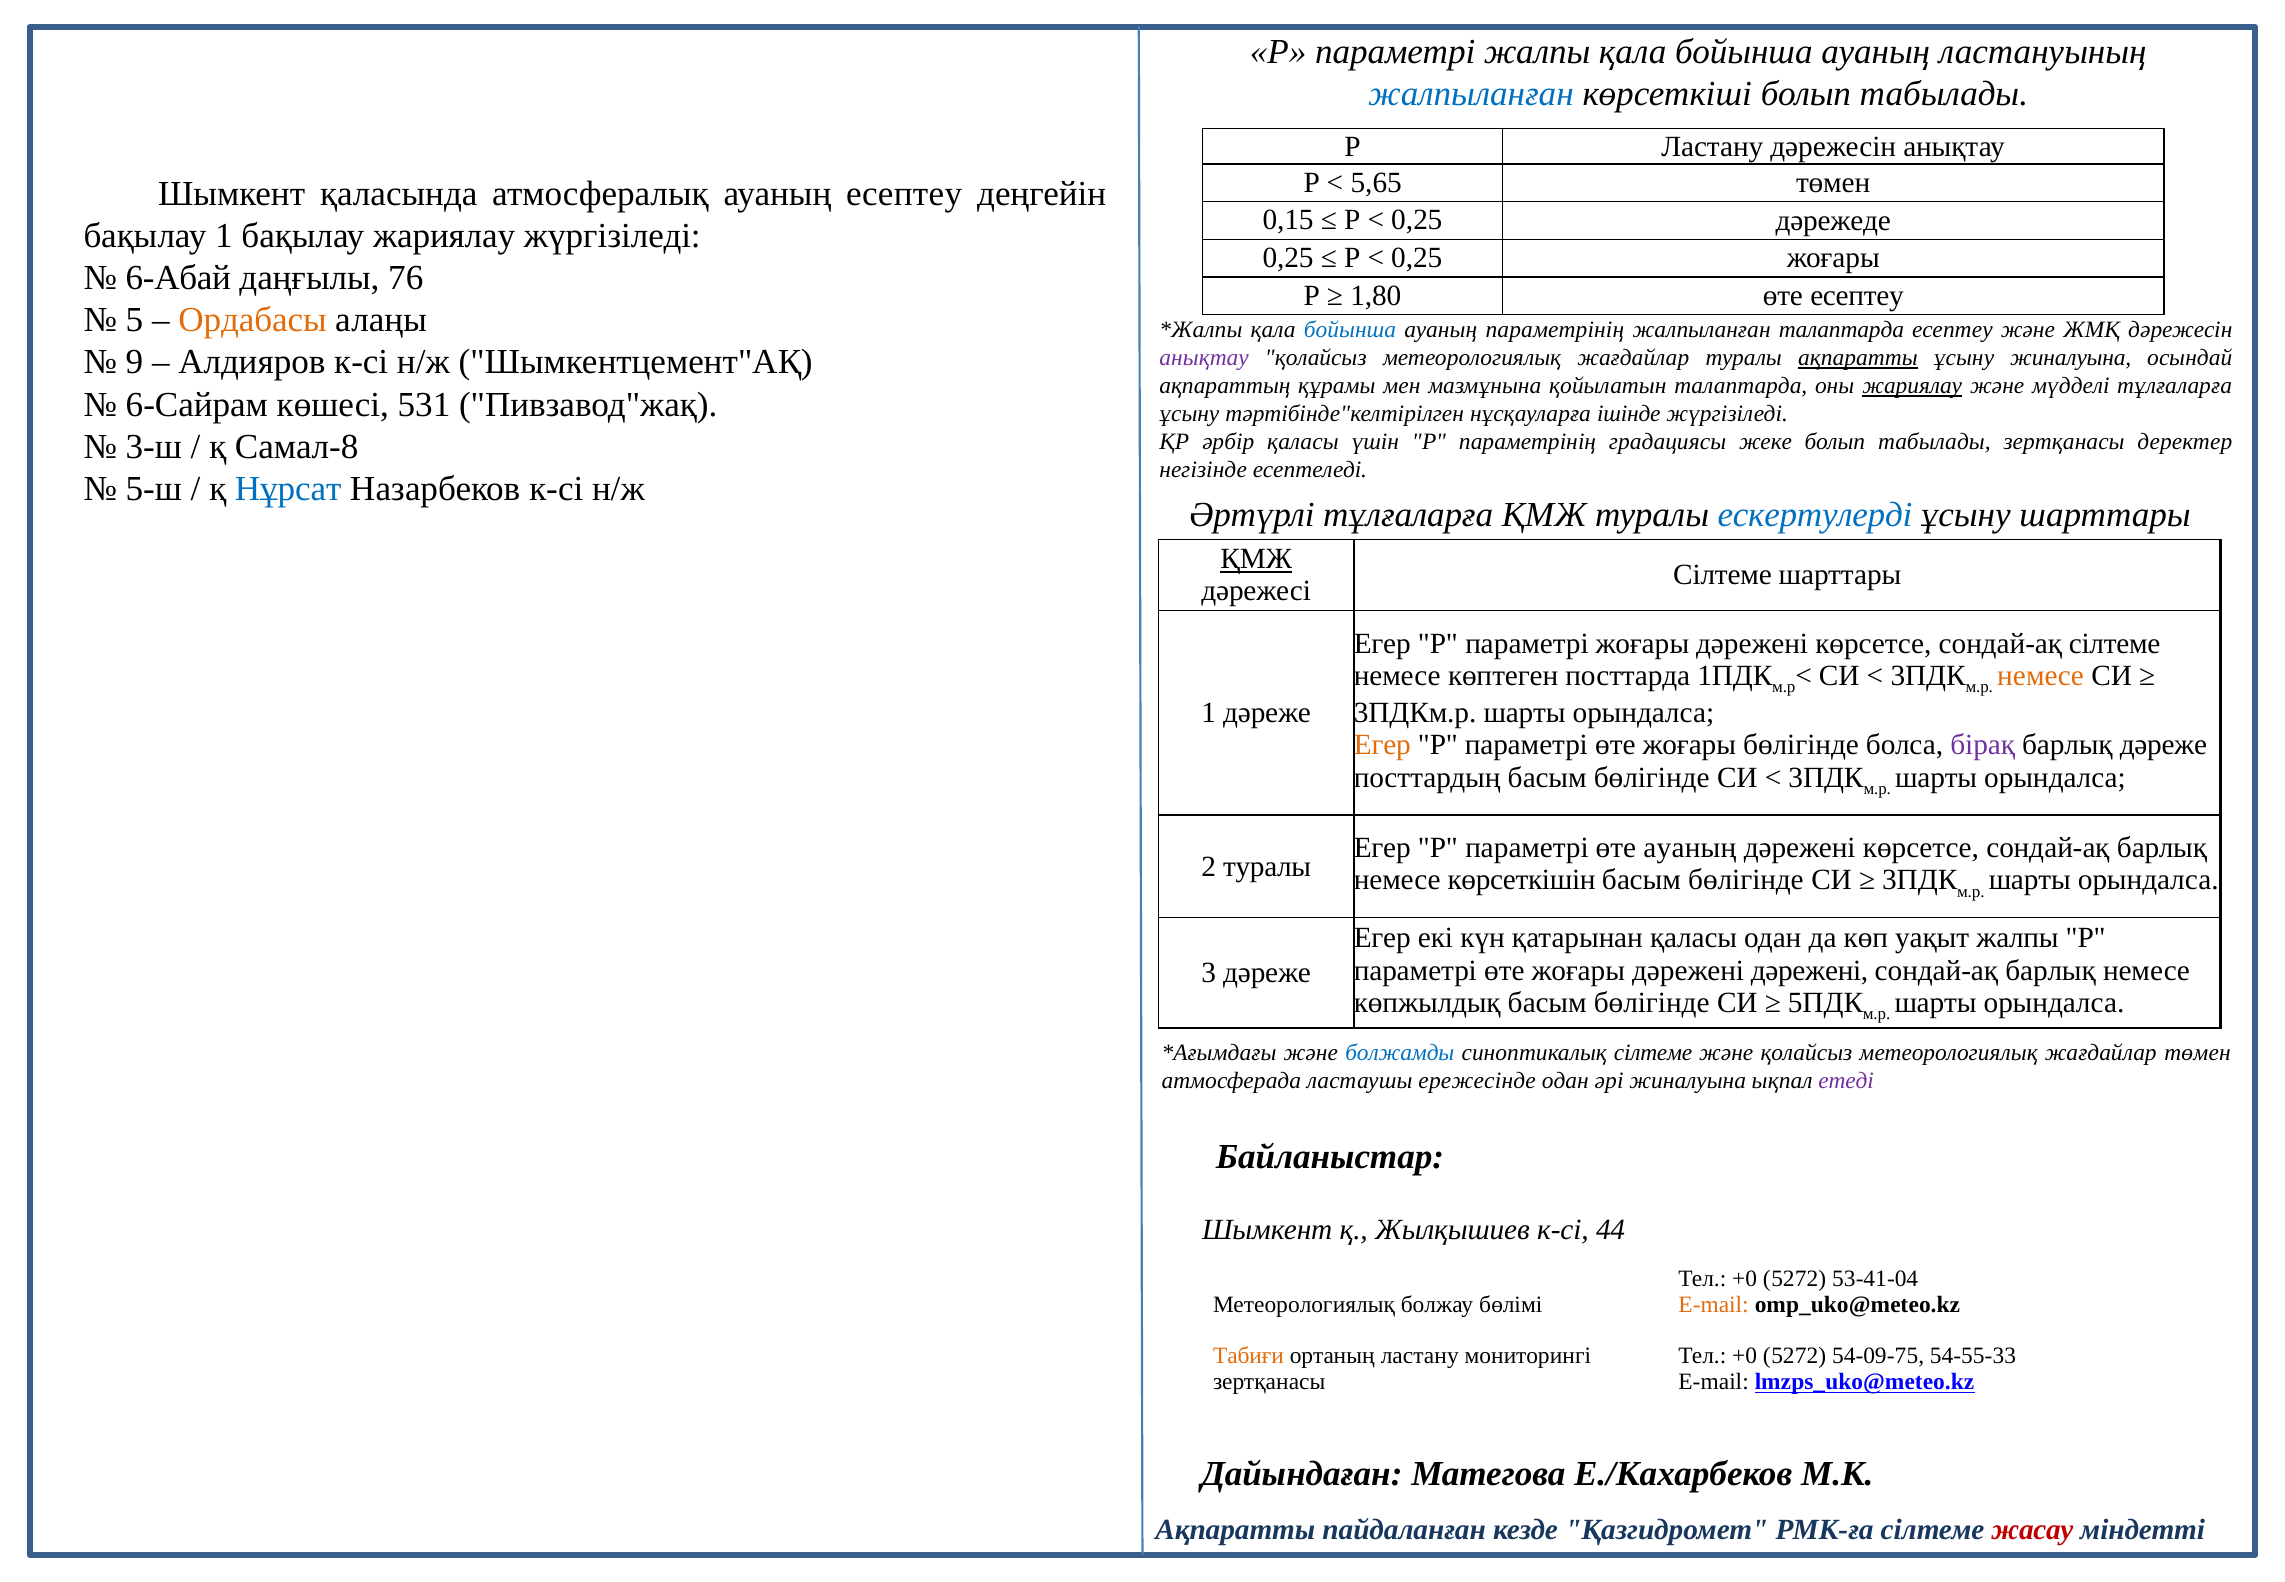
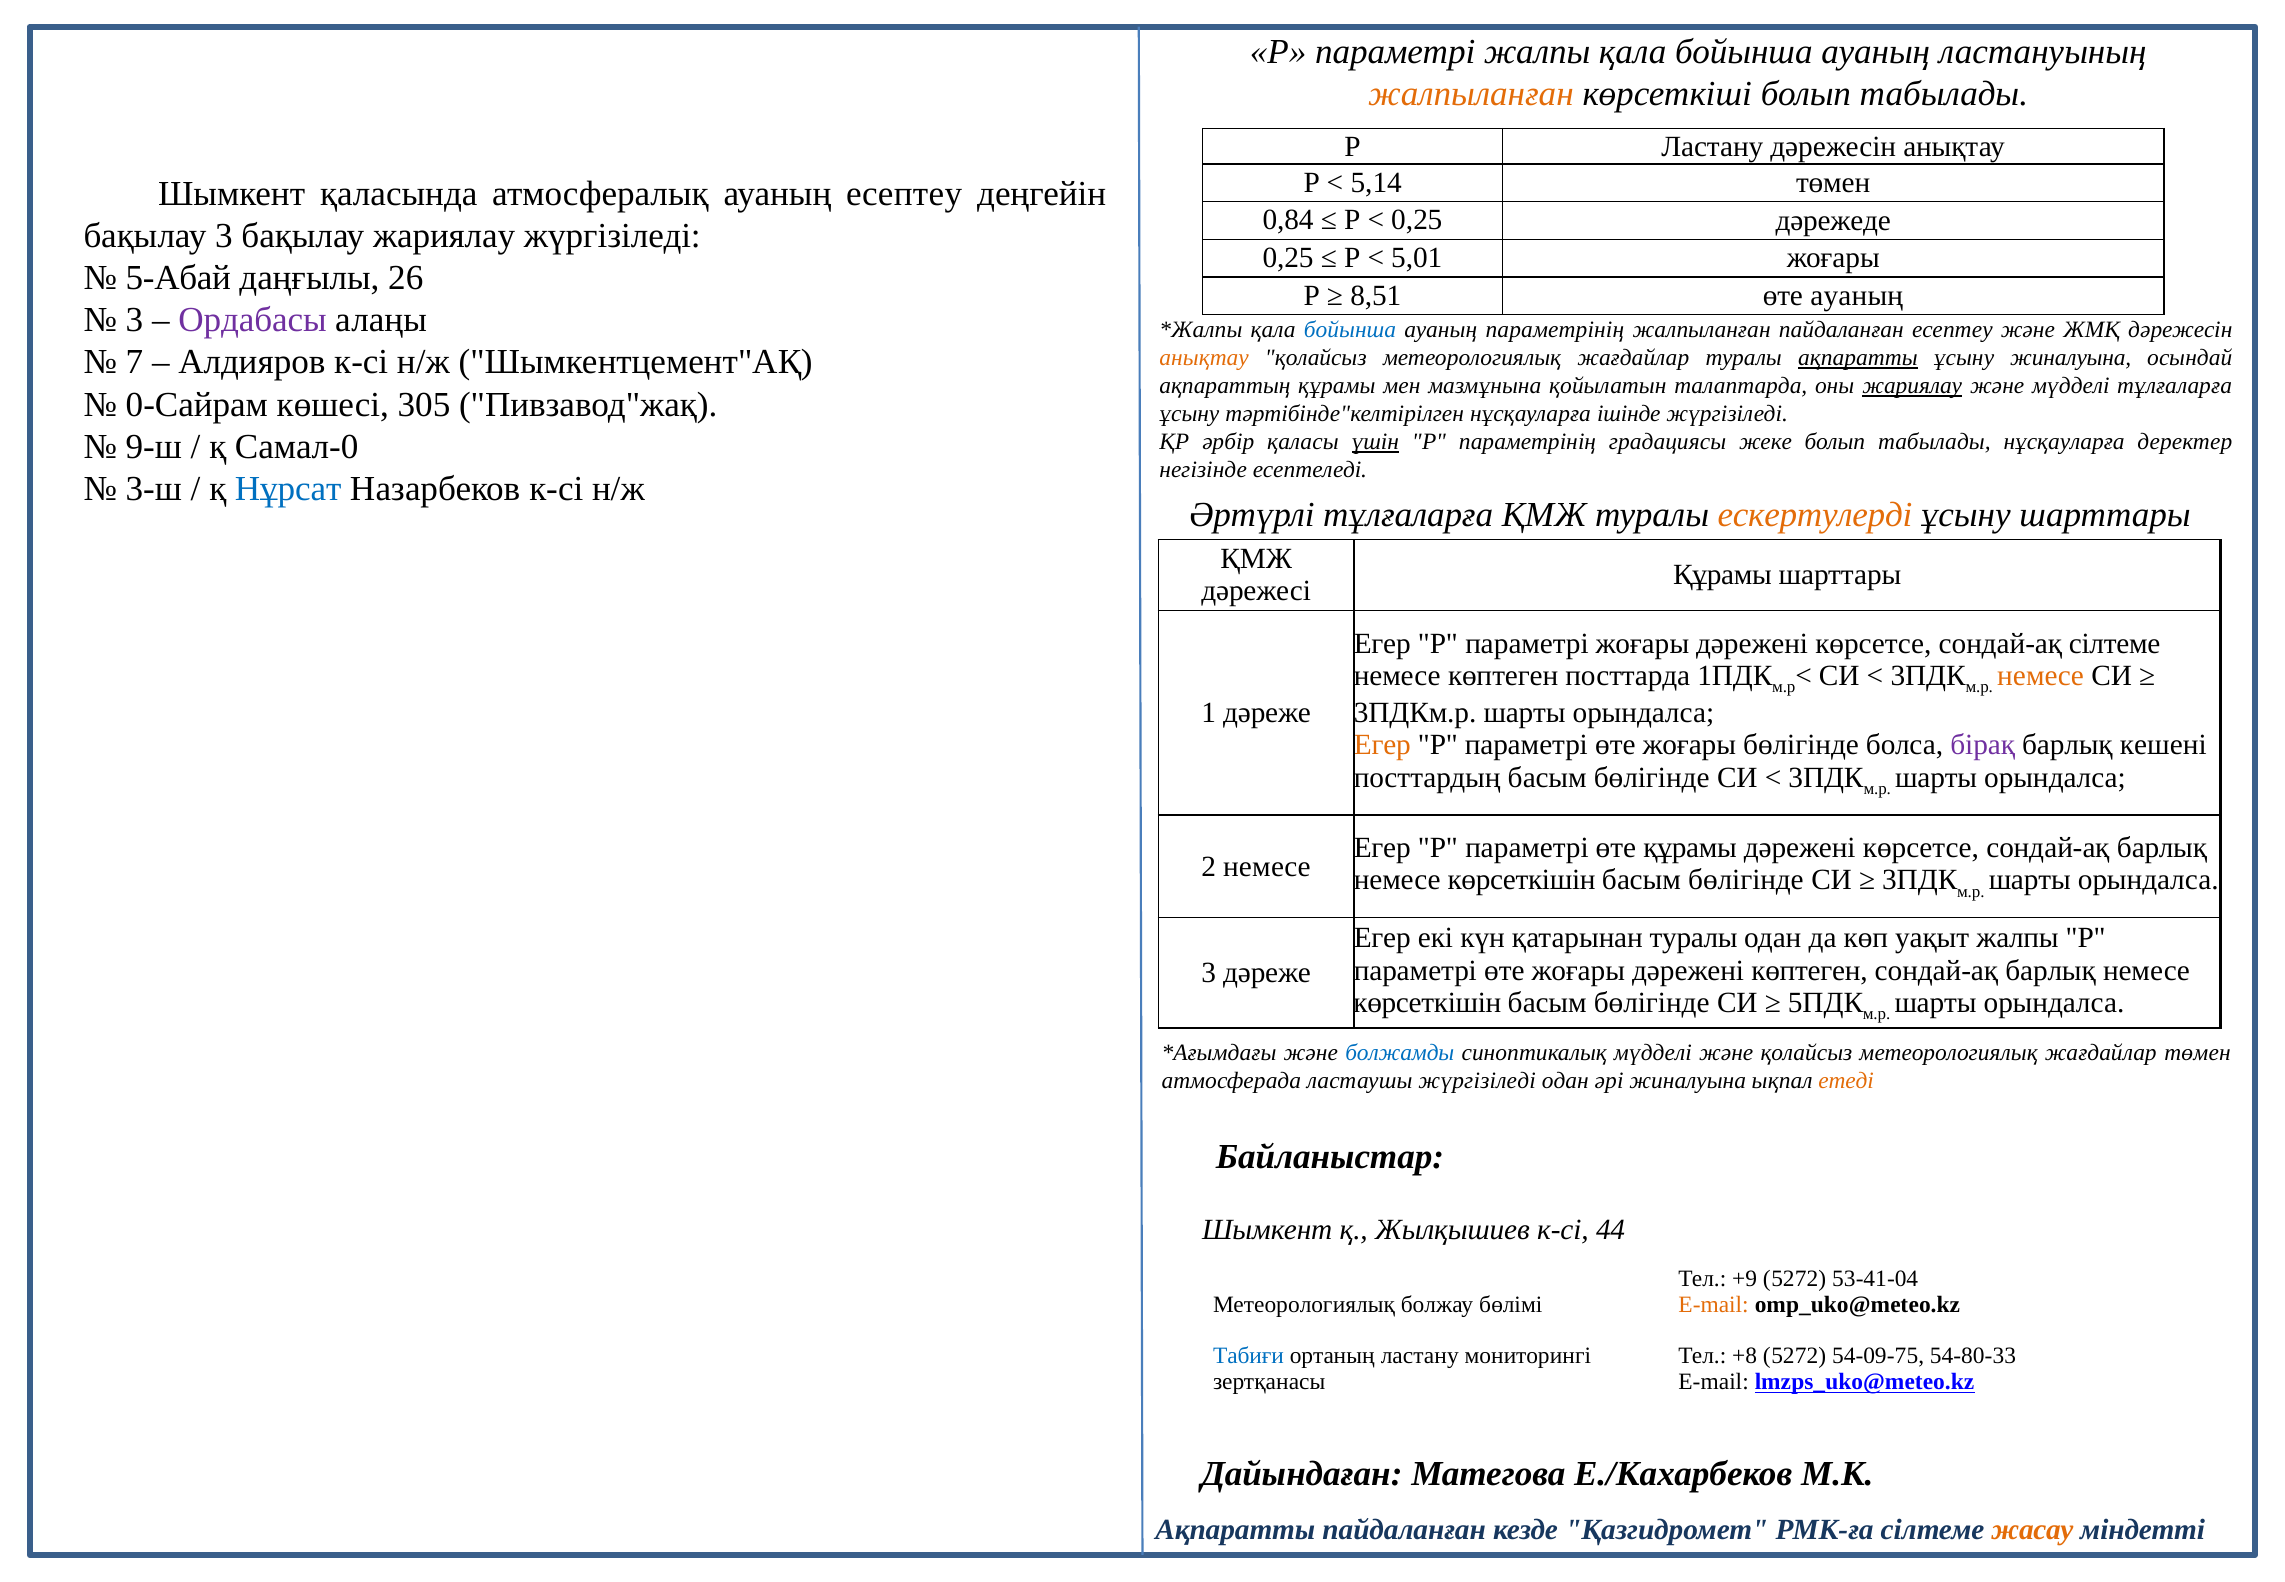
жалпыланған at (1471, 94) colour: blue -> orange
5,65: 5,65 -> 5,14
0,15: 0,15 -> 0,84
бақылау 1: 1 -> 3
0,25 at (1417, 258): 0,25 -> 5,01
6-Абай: 6-Абай -> 5-Абай
76: 76 -> 26
1,80: 1,80 -> 8,51
өте есептеу: есептеу -> ауаның
5 at (135, 320): 5 -> 3
Ордабасы colour: orange -> purple
жалпыланған талаптарда: талаптарда -> пайдаланған
9: 9 -> 7
анықтау at (1204, 358) colour: purple -> orange
6-Сайрам: 6-Сайрам -> 0-Сайрам
531: 531 -> 305
3-ш: 3-ш -> 9-ш
Самал-8: Самал-8 -> Самал-0
үшін underline: none -> present
табылады зертқанасы: зертқанасы -> нұсқауларға
5-ш: 5-ш -> 3-ш
ескертулерді colour: blue -> orange
ҚМЖ at (1256, 559) underline: present -> none
Сілтеме at (1723, 575): Сілтеме -> Құрамы
барлық дәреже: дәреже -> кешені
өте ауаның: ауаның -> құрамы
2 туралы: туралы -> немесе
қатарынан қаласы: қаласы -> туралы
дәрежені дәрежені: дәрежені -> көптеген
көпжылдық at (1427, 1003): көпжылдық -> көрсеткішін
синоптикалық сілтеме: сілтеме -> мүдделі
ластаушы ережесінде: ережесінде -> жүргізіледі
етеді colour: purple -> orange
+0 at (1745, 1278): +0 -> +9
Табиғи colour: orange -> blue
+0 at (1745, 1356): +0 -> +8
54-55-33: 54-55-33 -> 54-80-33
жасау colour: red -> orange
